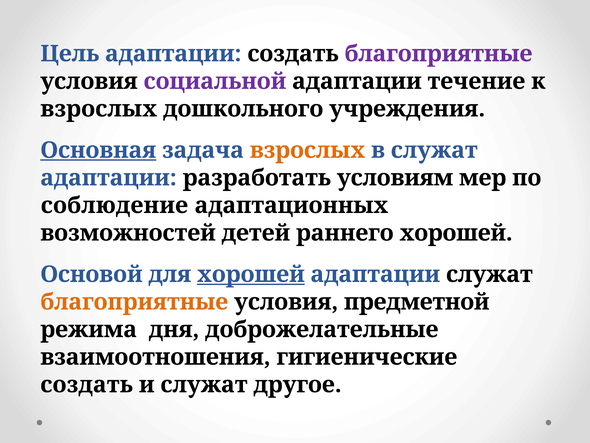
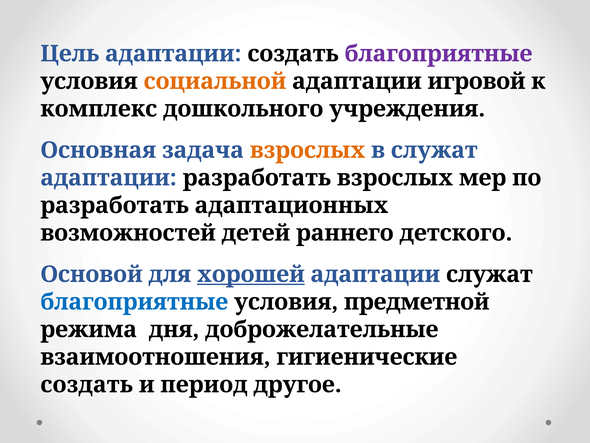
социальной colour: purple -> orange
течение: течение -> игровой
взрослых at (99, 109): взрослых -> комплекс
Основная underline: present -> none
разработать условиям: условиям -> взрослых
соблюдение at (114, 205): соблюдение -> разработать
раннего хорошей: хорошей -> детского
благоприятные at (134, 302) colour: orange -> blue
и служат: служат -> период
